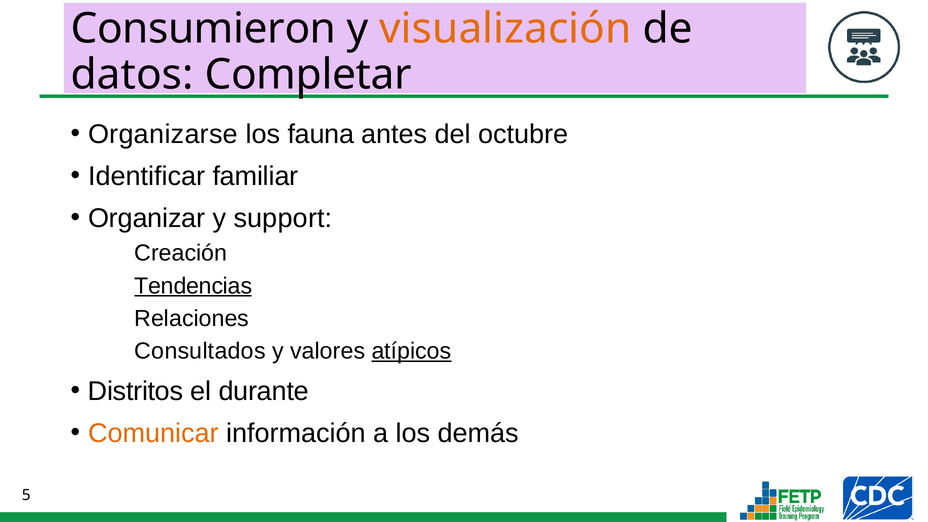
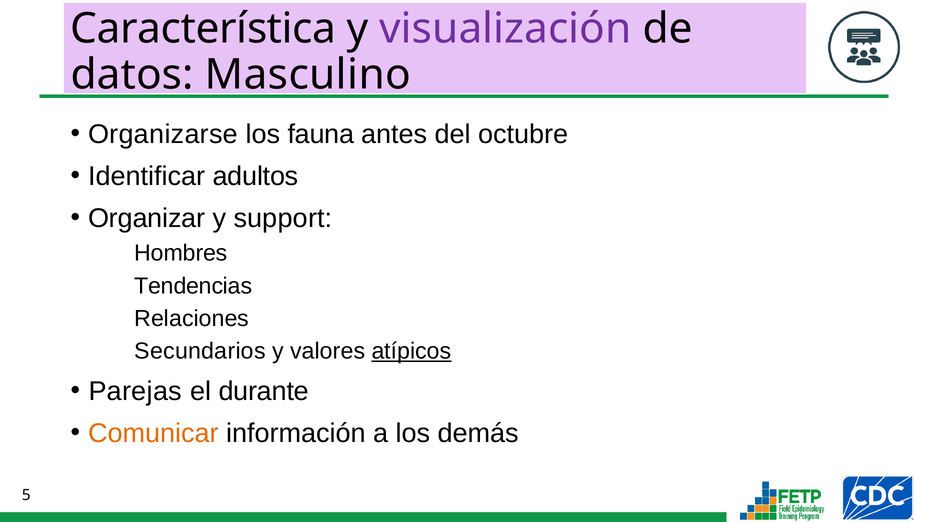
Consumieron: Consumieron -> Característica
visualización colour: orange -> purple
Completar: Completar -> Masculino
familiar: familiar -> adultos
Creación: Creación -> Hombres
Tendencias underline: present -> none
Consultados: Consultados -> Secundarios
Distritos: Distritos -> Parejas
